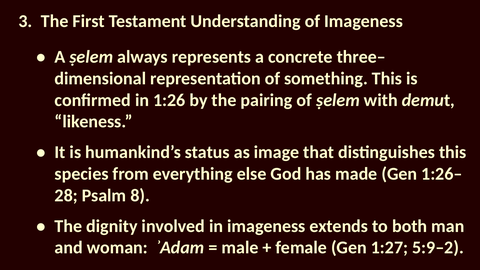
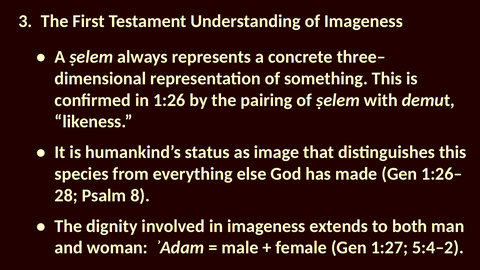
5:9–2: 5:9–2 -> 5:4–2
